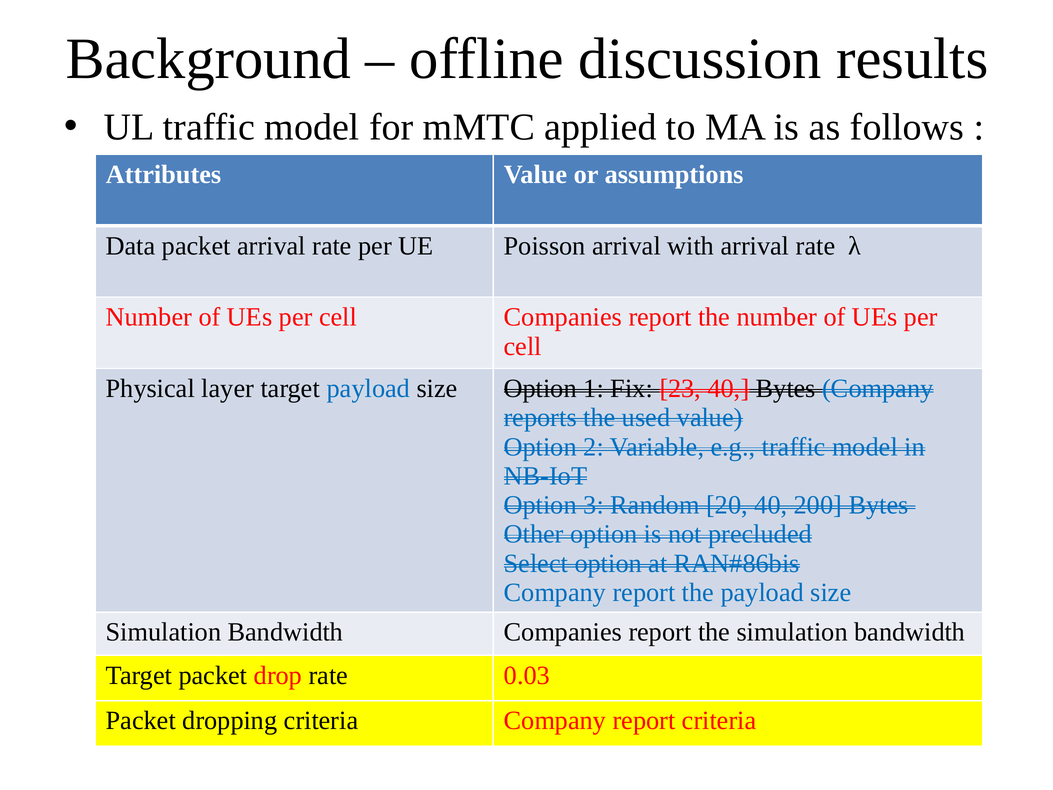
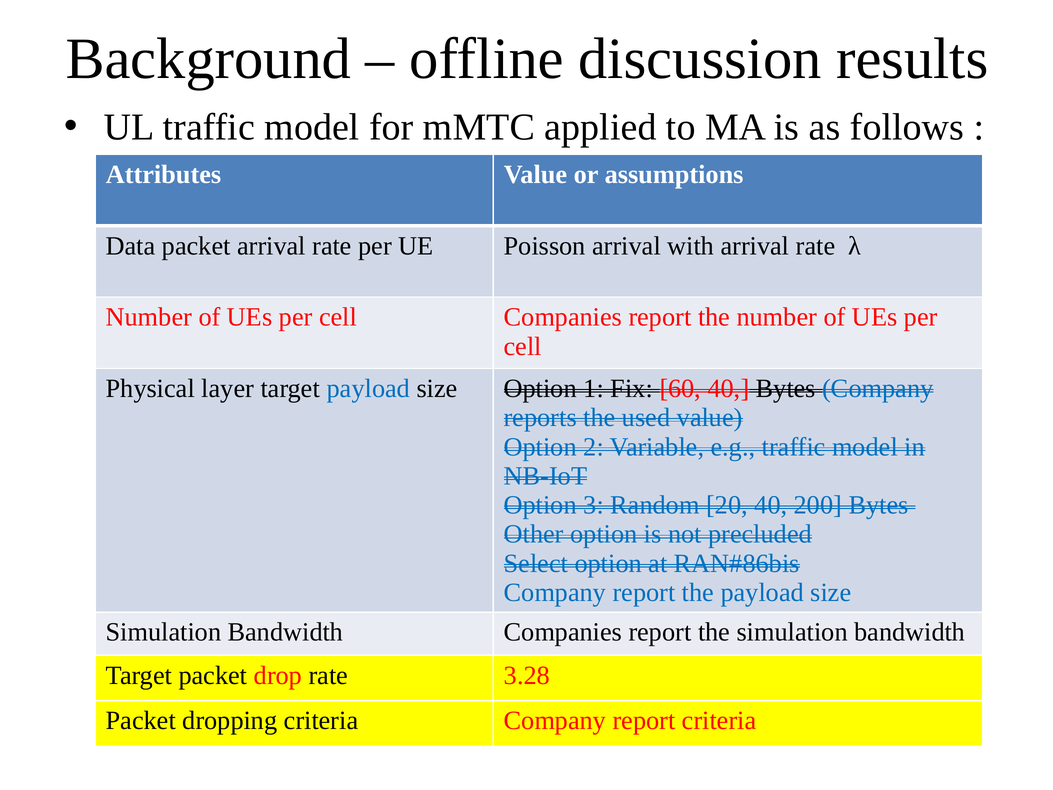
23: 23 -> 60
0.03: 0.03 -> 3.28
